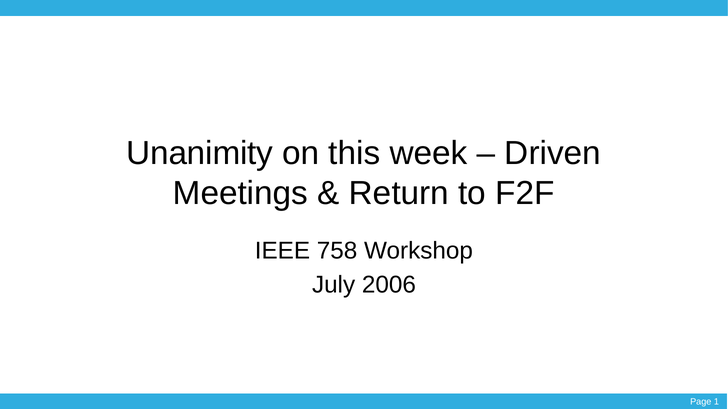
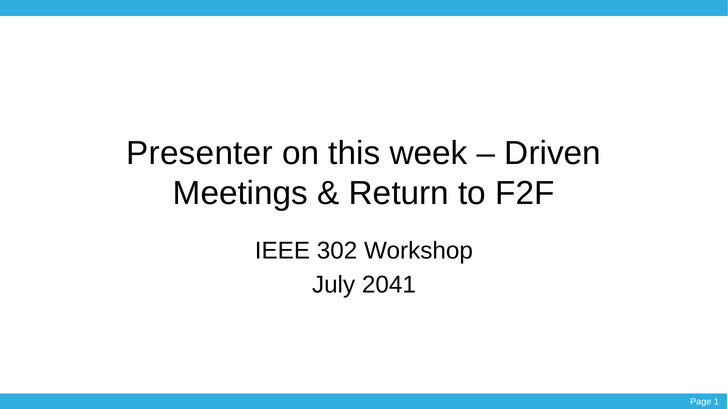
Unanimity: Unanimity -> Presenter
758: 758 -> 302
2006: 2006 -> 2041
